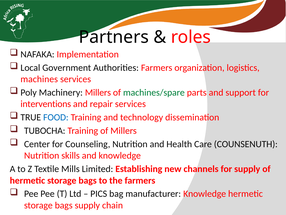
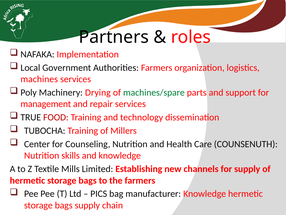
Machinery Millers: Millers -> Drying
interventions: interventions -> management
FOOD colour: blue -> red
